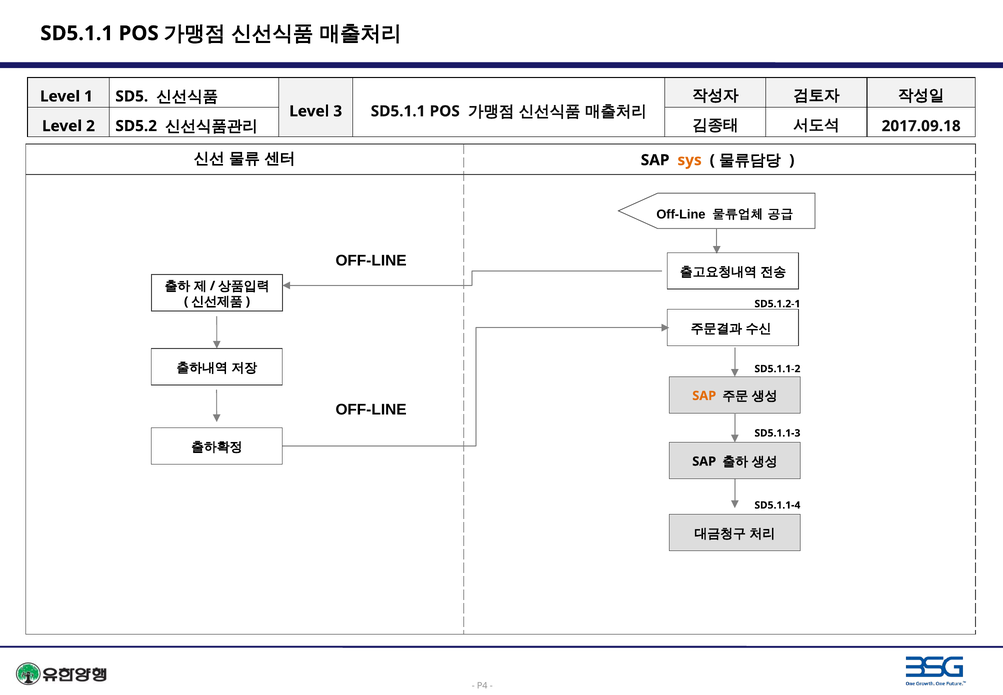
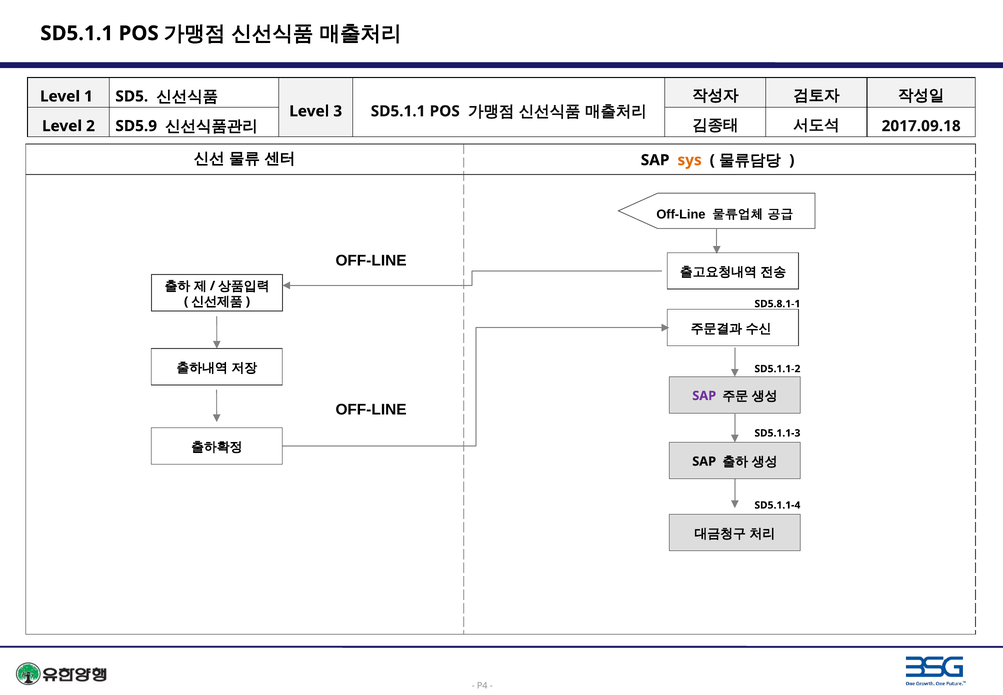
SD5.2: SD5.2 -> SD5.9
SD5.1.2-1: SD5.1.2-1 -> SD5.8.1-1
SAP at (704, 396) colour: orange -> purple
